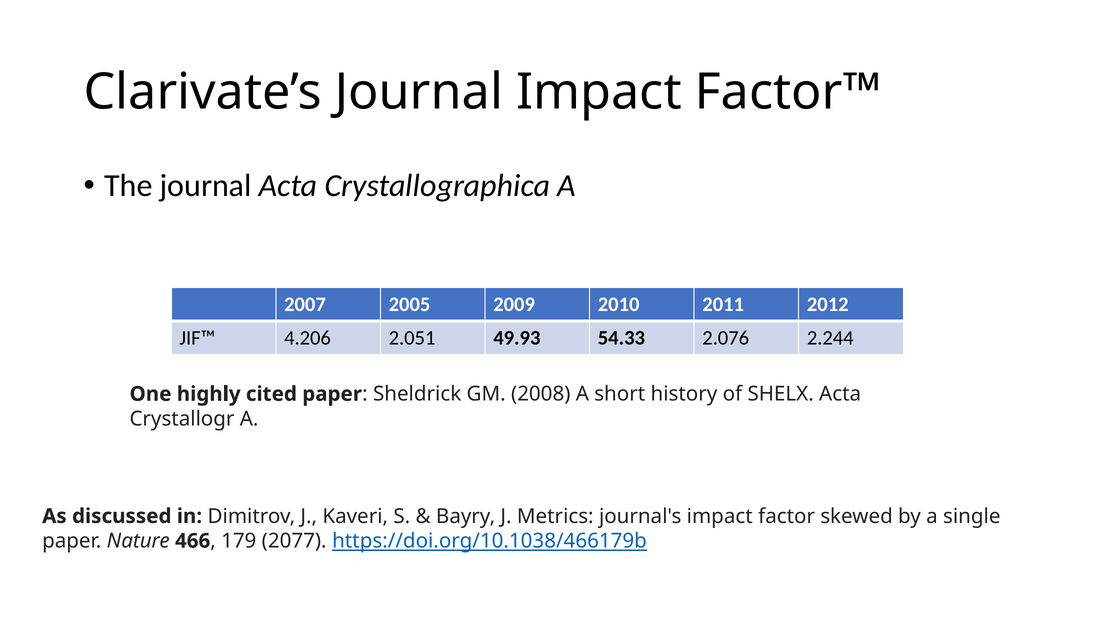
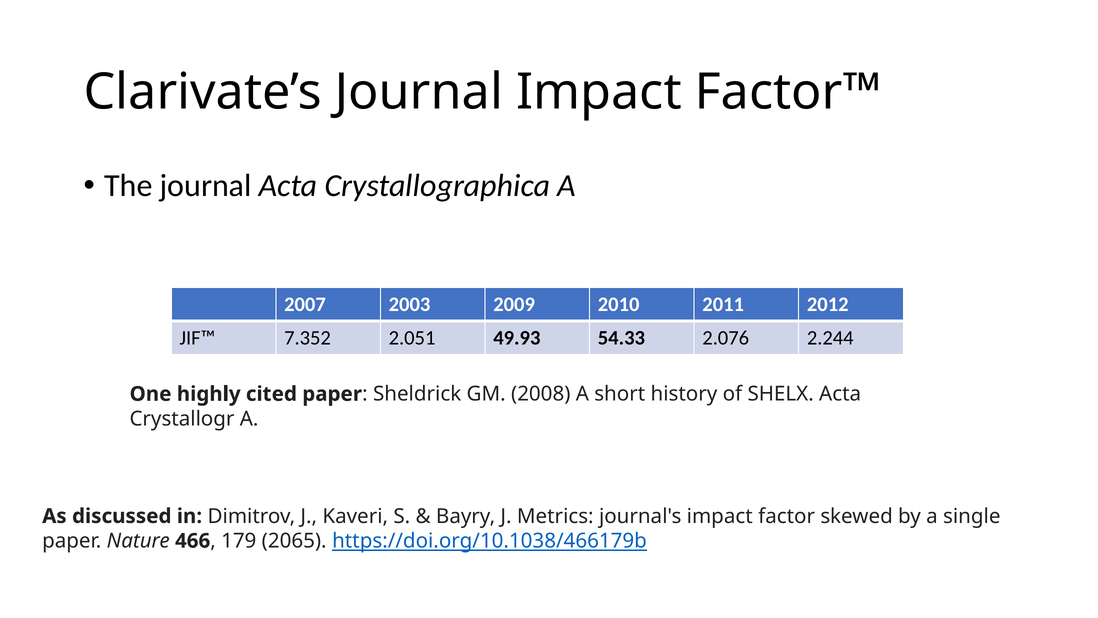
2005: 2005 -> 2003
4.206: 4.206 -> 7.352
2077: 2077 -> 2065
